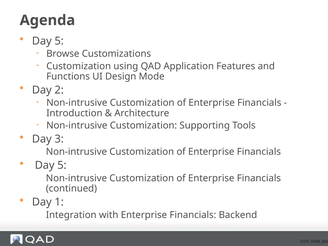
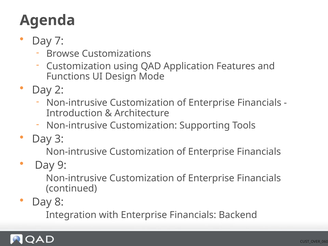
5 at (59, 41): 5 -> 7
5 at (62, 165): 5 -> 9
1: 1 -> 8
